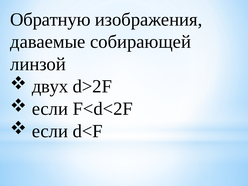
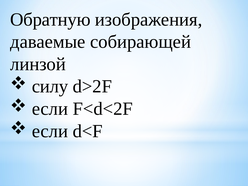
двух: двух -> силу
